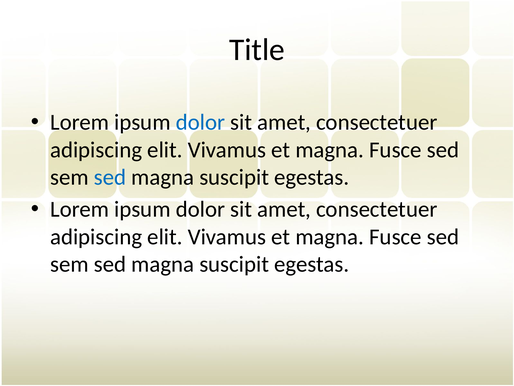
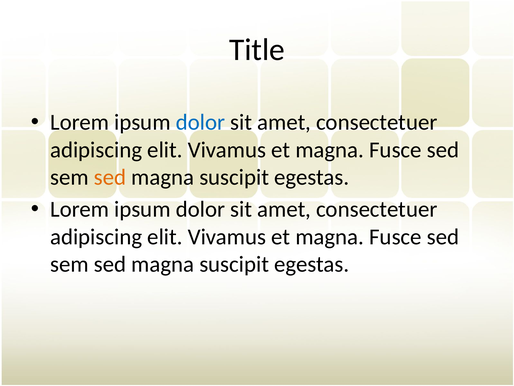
sed at (110, 177) colour: blue -> orange
